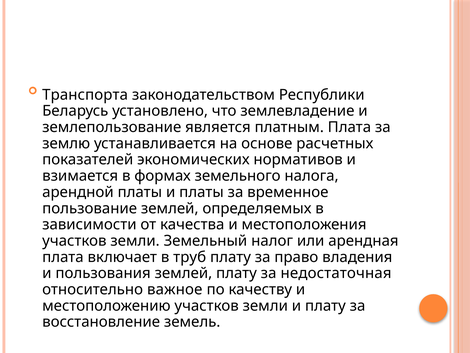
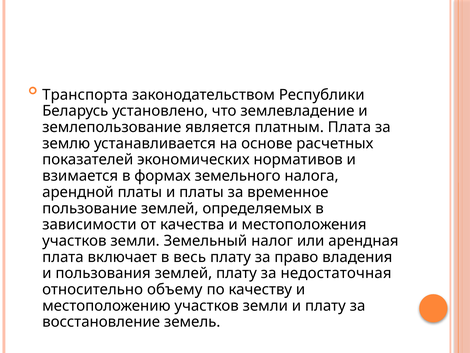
труб: труб -> весь
важное: важное -> объему
